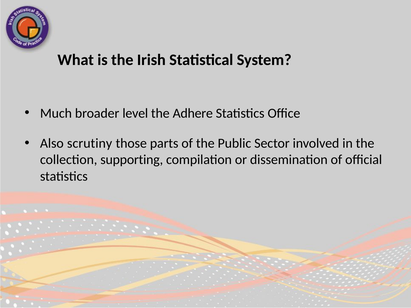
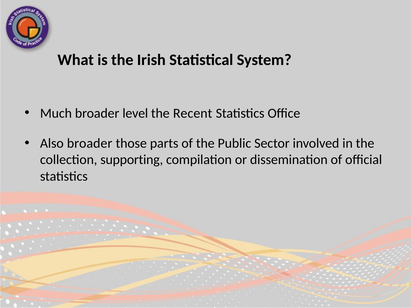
Adhere: Adhere -> Recent
Also scrutiny: scrutiny -> broader
